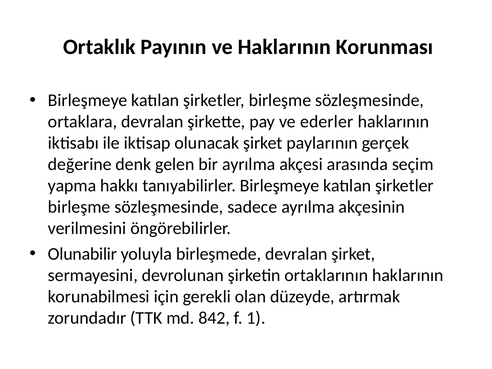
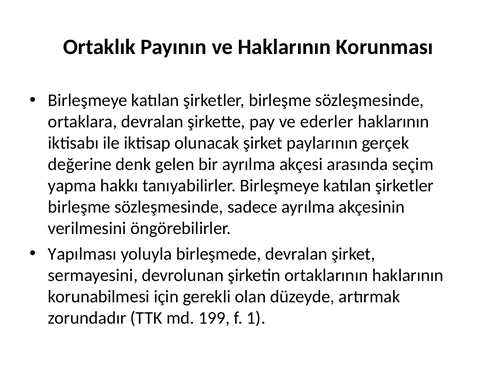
Olunabilir: Olunabilir -> Yapılması
842: 842 -> 199
